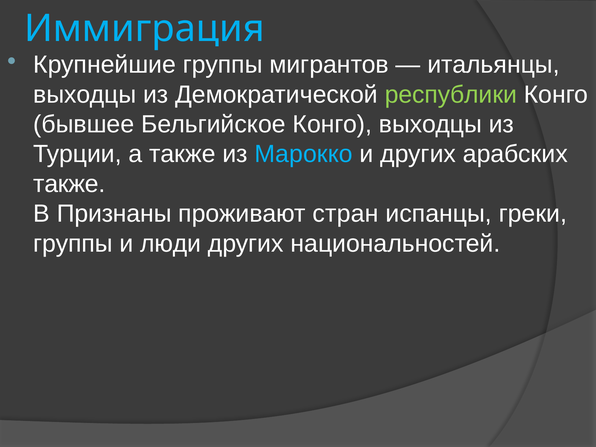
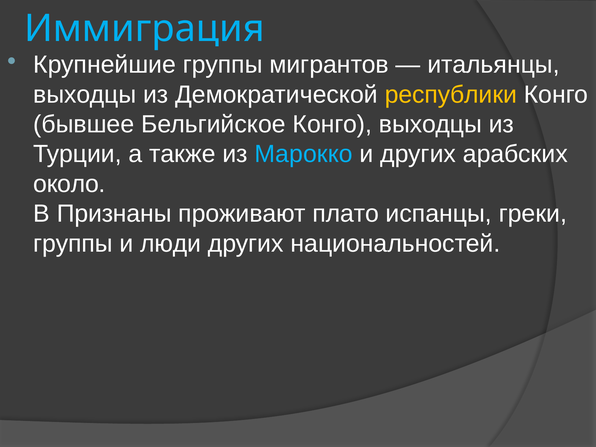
республики colour: light green -> yellow
также at (69, 184): также -> около
стран: стран -> плато
